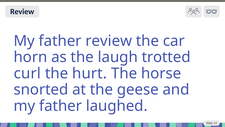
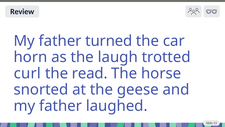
father review: review -> turned
hurt: hurt -> read
